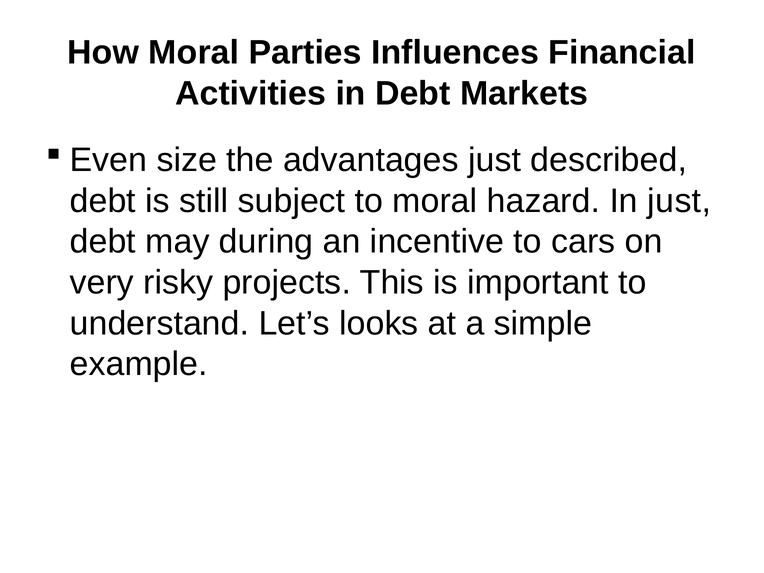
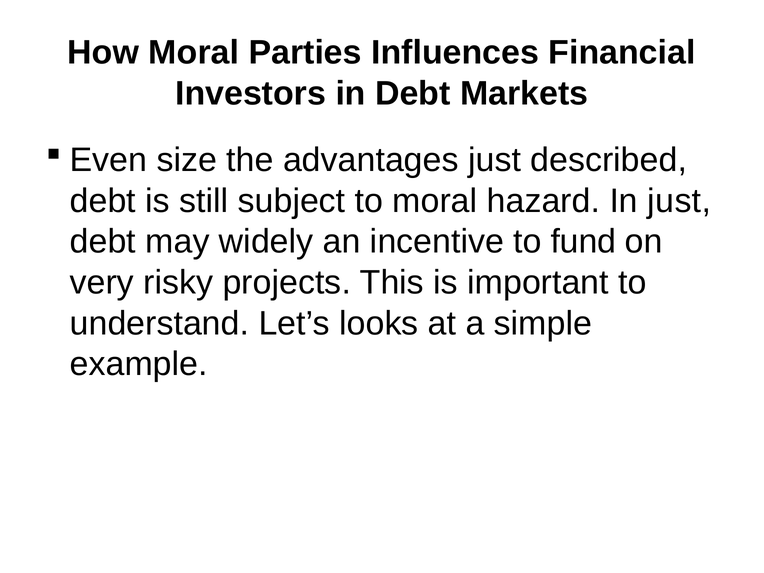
Activities: Activities -> Investors
during: during -> widely
cars: cars -> fund
